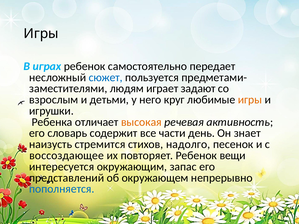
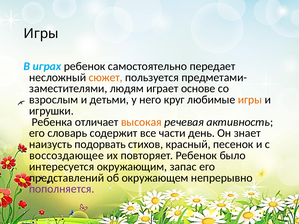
сюжет colour: blue -> orange
задают: задают -> основе
стремится: стремится -> подорвать
надолго: надолго -> красный
вещи: вещи -> было
пополняется colour: blue -> purple
